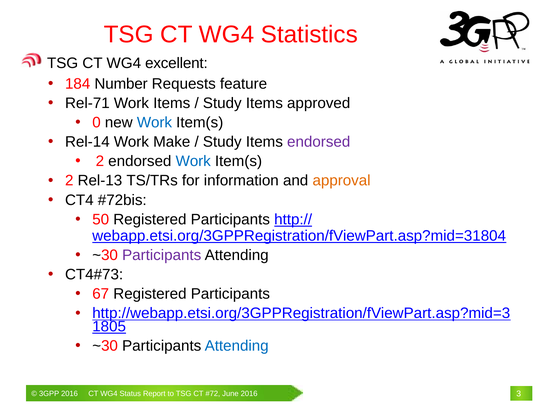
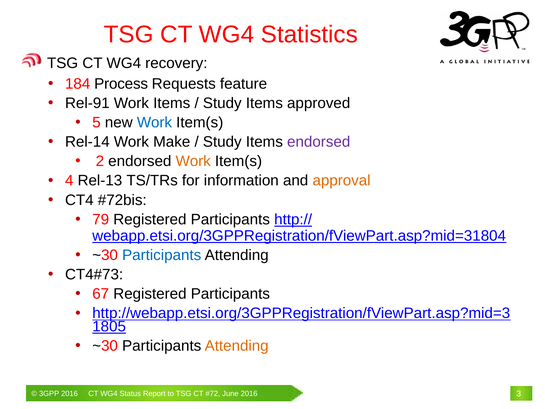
excellent: excellent -> recovery
Number: Number -> Process
Rel-71: Rel-71 -> Rel-91
0: 0 -> 5
Work at (193, 161) colour: blue -> orange
2 at (69, 181): 2 -> 4
50: 50 -> 79
Participants at (162, 255) colour: purple -> blue
Attending at (237, 346) colour: blue -> orange
